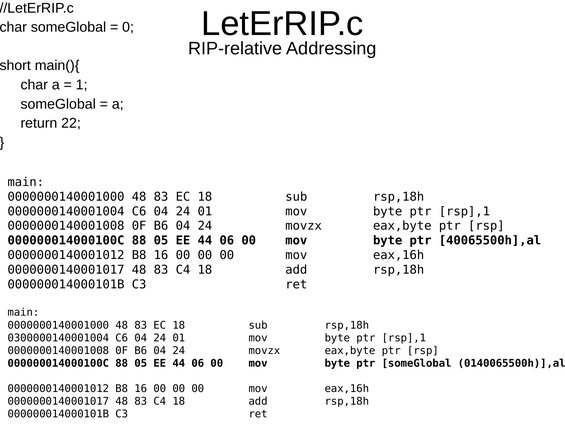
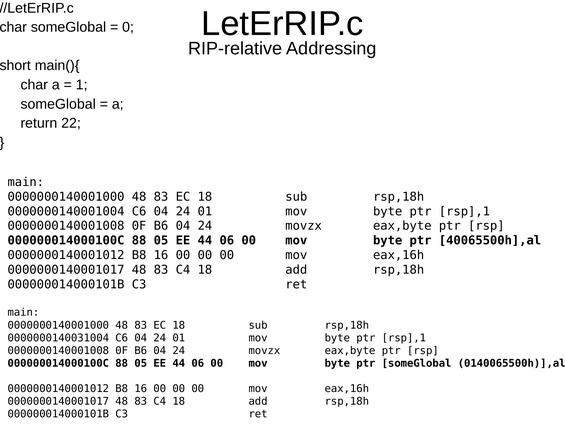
0300000140001004: 0300000140001004 -> 0000000140031004
